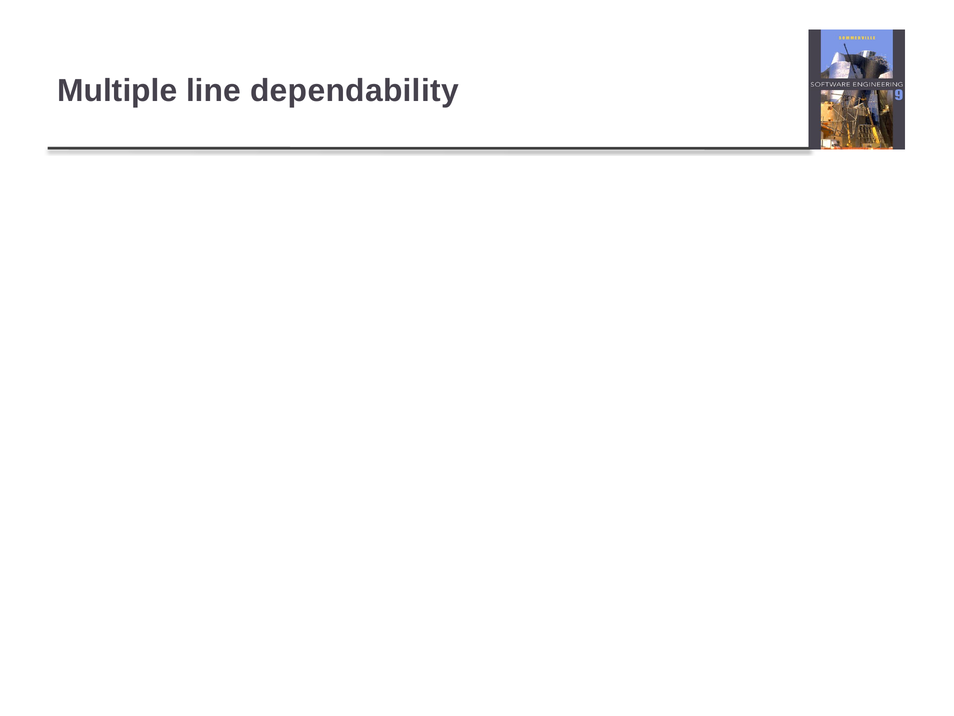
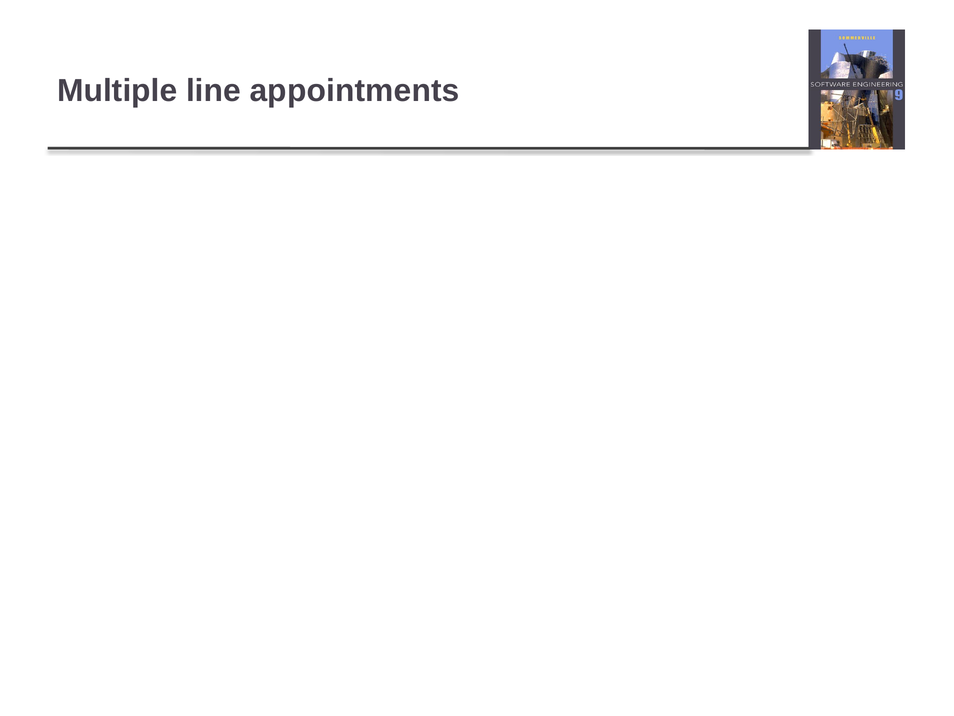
dependability: dependability -> appointments
